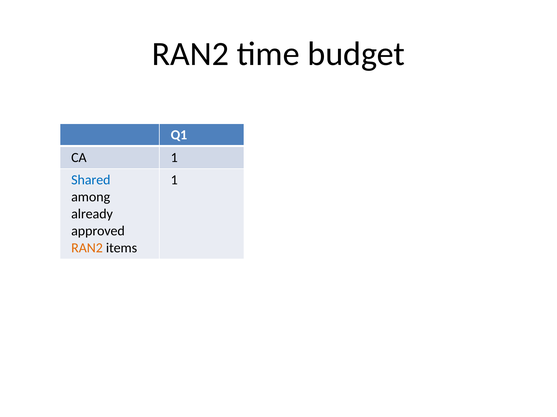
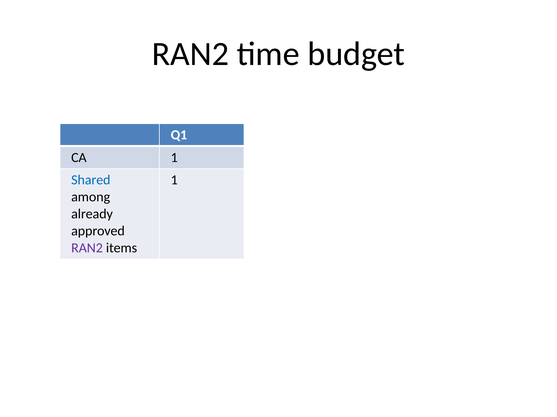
RAN2 at (87, 248) colour: orange -> purple
